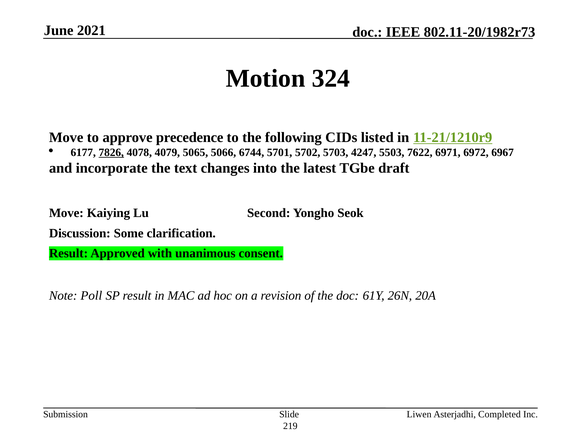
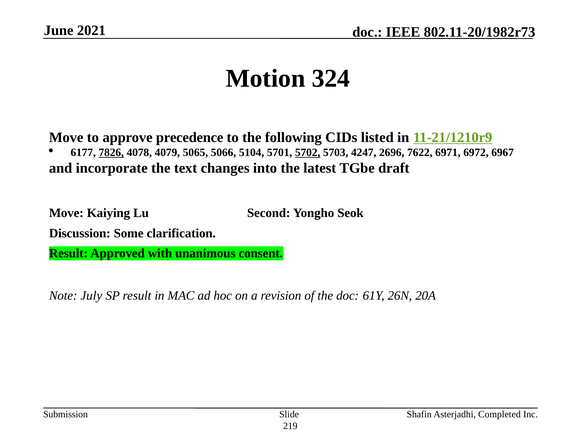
6744: 6744 -> 5104
5702 underline: none -> present
5503: 5503 -> 2696
Poll: Poll -> July
Liwen: Liwen -> Shafin
